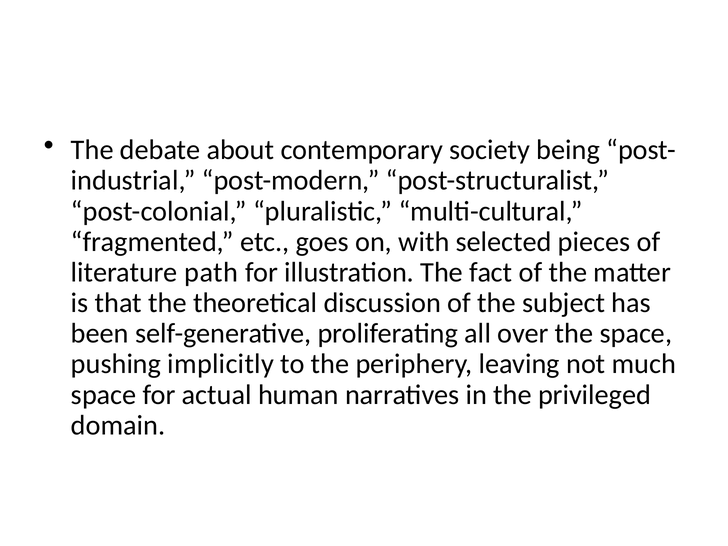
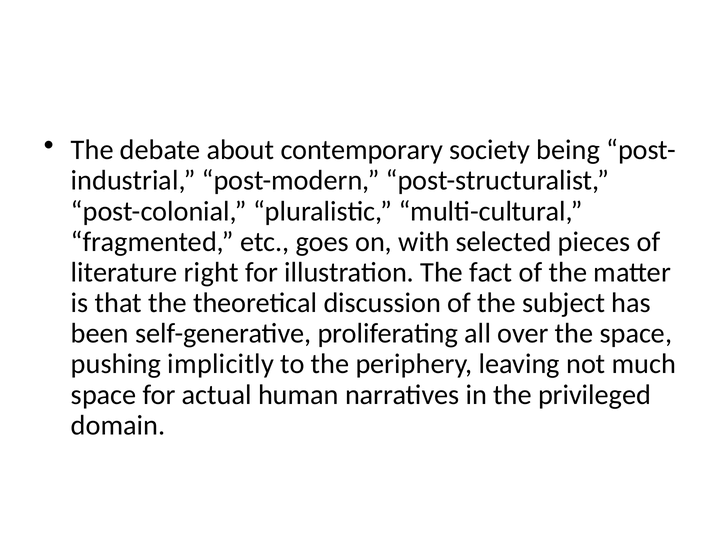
path: path -> right
